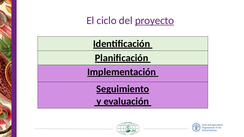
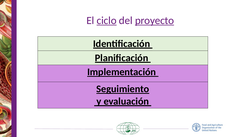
ciclo underline: none -> present
